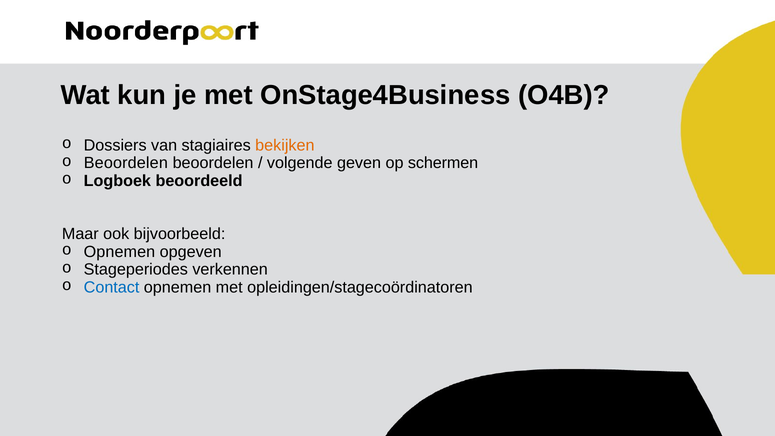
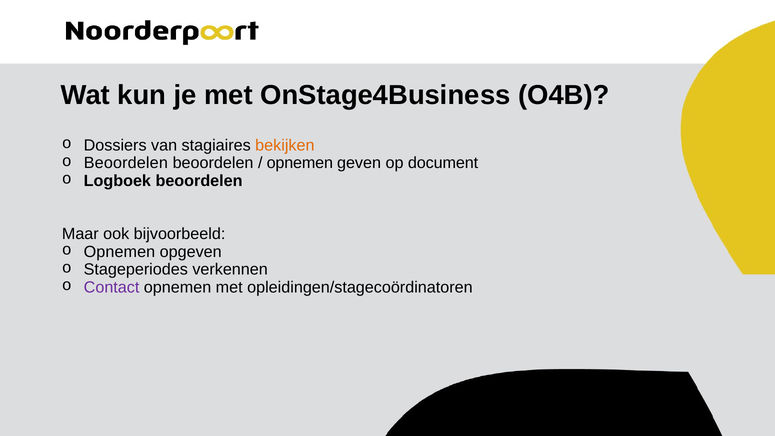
volgende at (300, 163): volgende -> opnemen
schermen: schermen -> document
Logboek beoordeeld: beoordeeld -> beoordelen
Contact colour: blue -> purple
